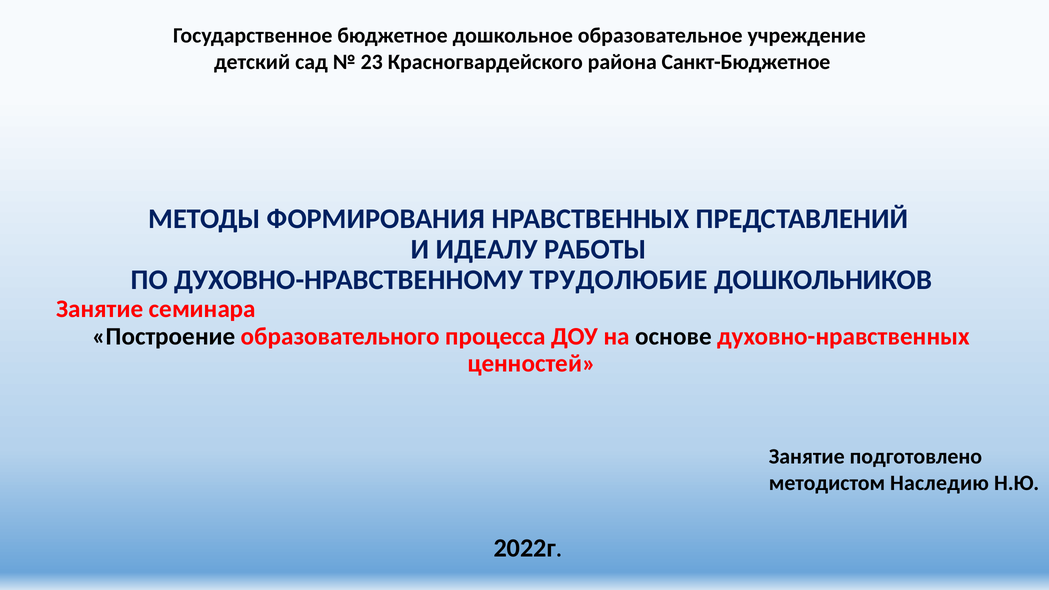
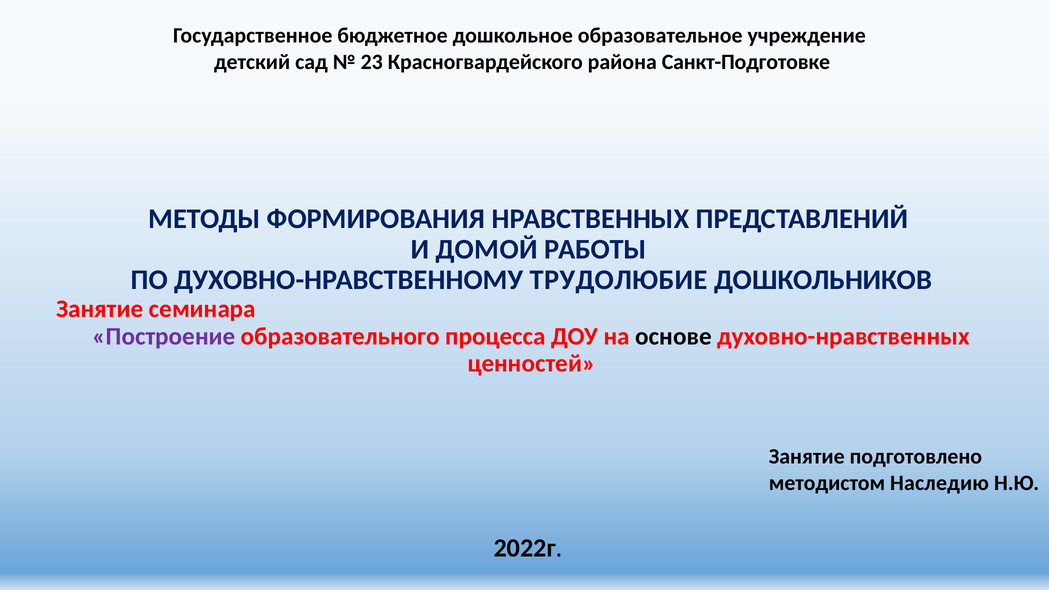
Санкт-Бюджетное: Санкт-Бюджетное -> Санкт-Подготовке
ИДЕАЛУ: ИДЕАЛУ -> ДОМОЙ
Построение colour: black -> purple
